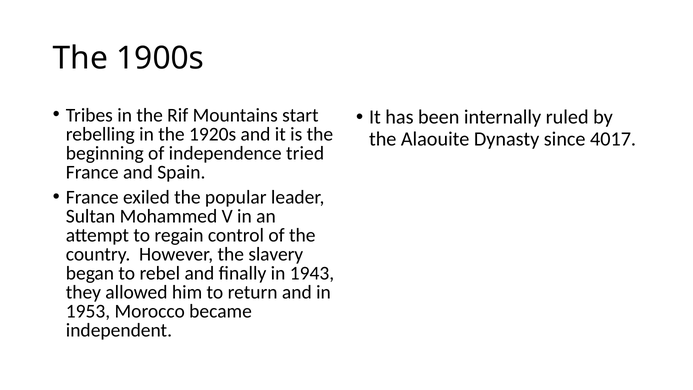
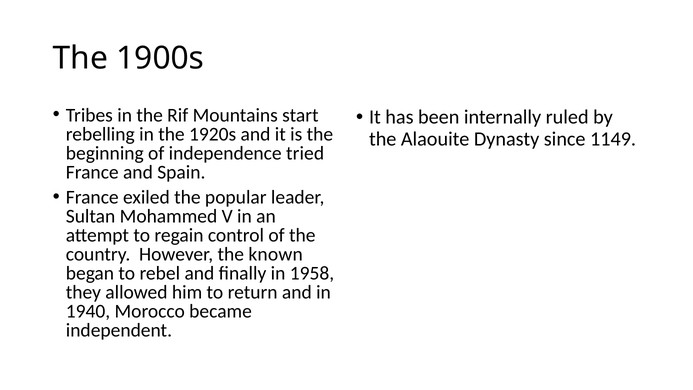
4017: 4017 -> 1149
slavery: slavery -> known
1943: 1943 -> 1958
1953: 1953 -> 1940
